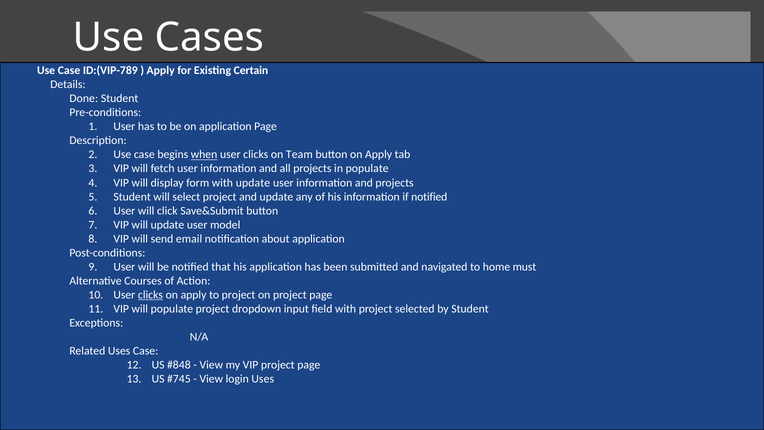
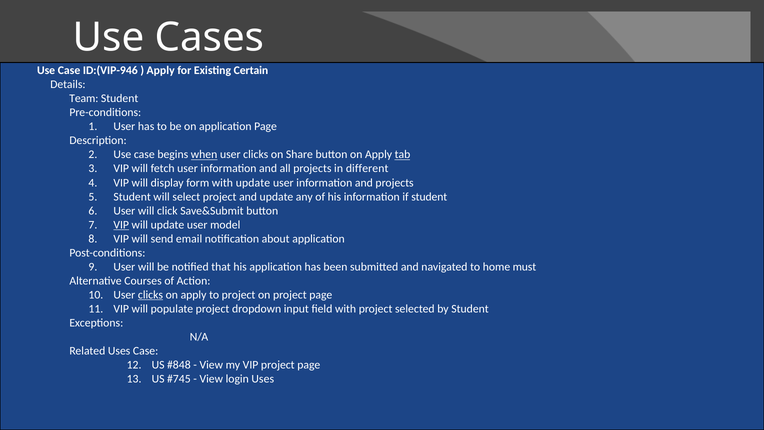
ID:(VIP-789: ID:(VIP-789 -> ID:(VIP-946
Done: Done -> Team
Team: Team -> Share
tab underline: none -> present
in populate: populate -> different
if notified: notified -> student
VIP at (121, 225) underline: none -> present
